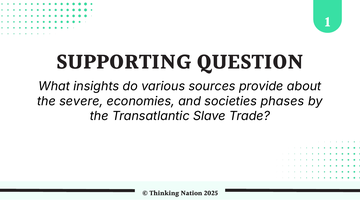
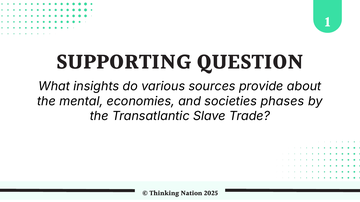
severe: severe -> mental
